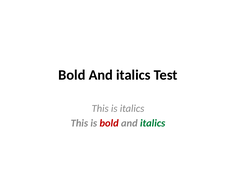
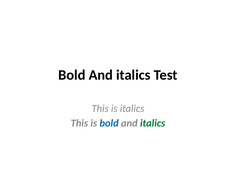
bold at (109, 123) colour: red -> blue
